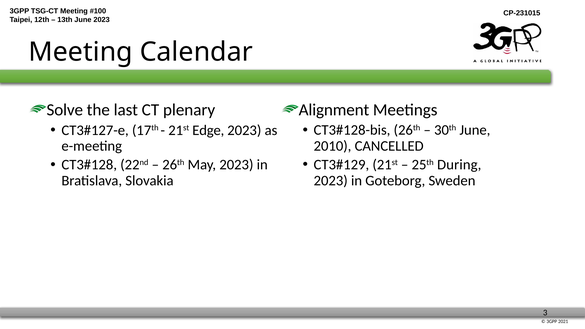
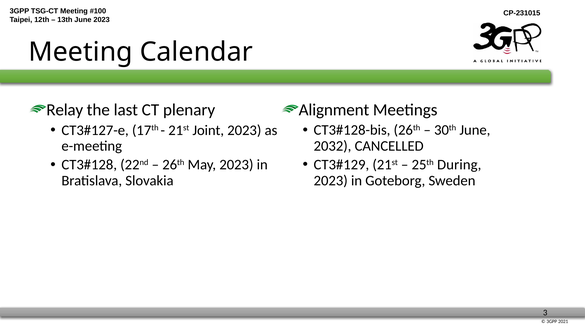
Solve: Solve -> Relay
Edge: Edge -> Joint
2010: 2010 -> 2032
